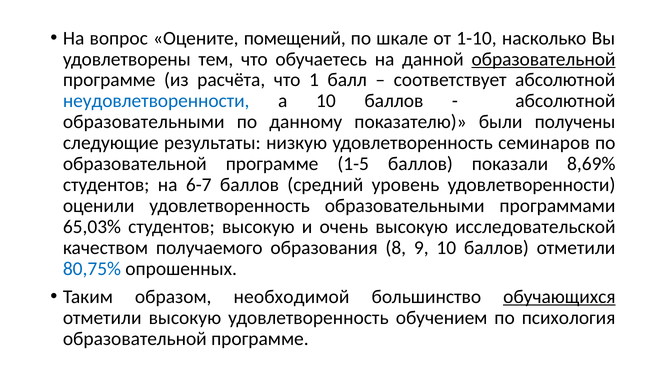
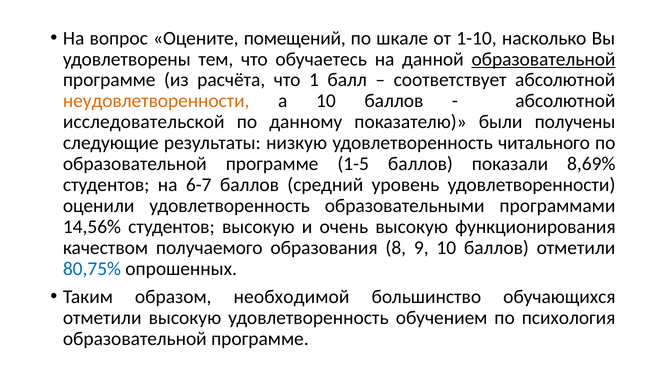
неудовлетворенности colour: blue -> orange
образовательными at (144, 122): образовательными -> исследовательской
семинаров: семинаров -> читального
65,03%: 65,03% -> 14,56%
исследовательской: исследовательской -> функционирования
обучающихся underline: present -> none
